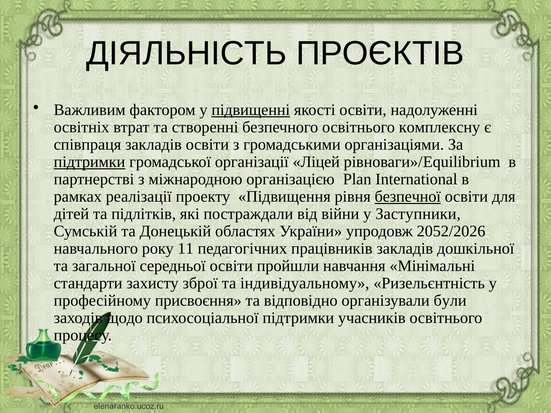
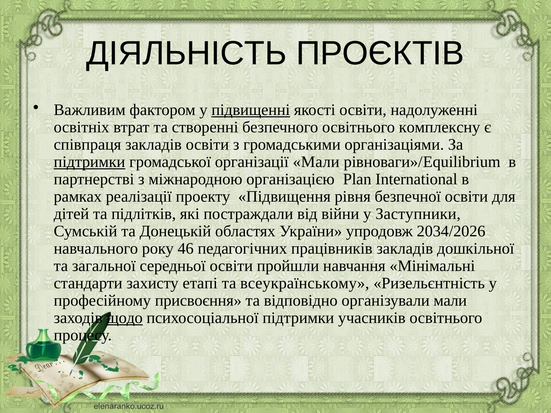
організації Ліцей: Ліцей -> Мали
безпечної underline: present -> none
2052/2026: 2052/2026 -> 2034/2026
11: 11 -> 46
зброї: зброї -> етапі
індивідуальному: індивідуальному -> всеукраїнському
організували були: були -> мали
щодо underline: none -> present
